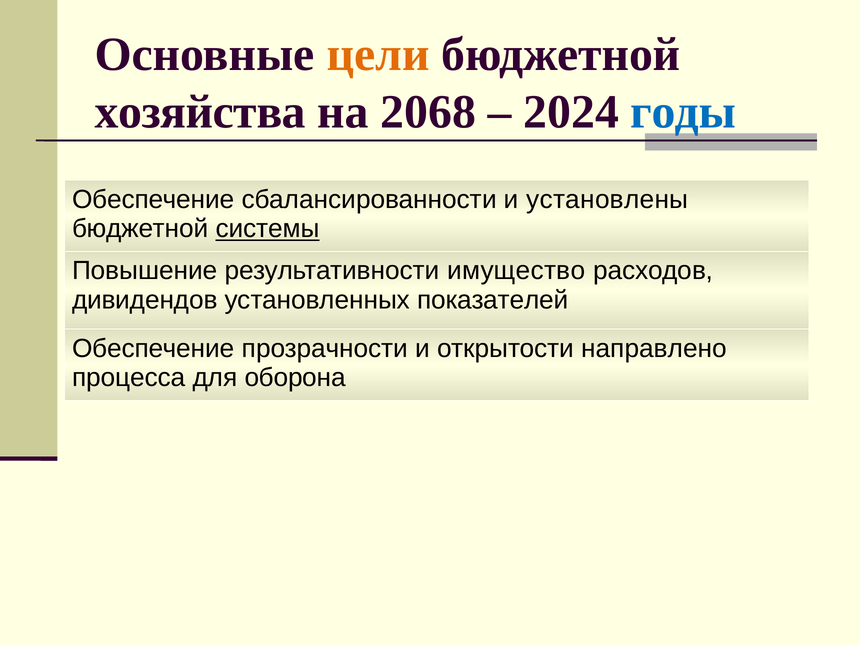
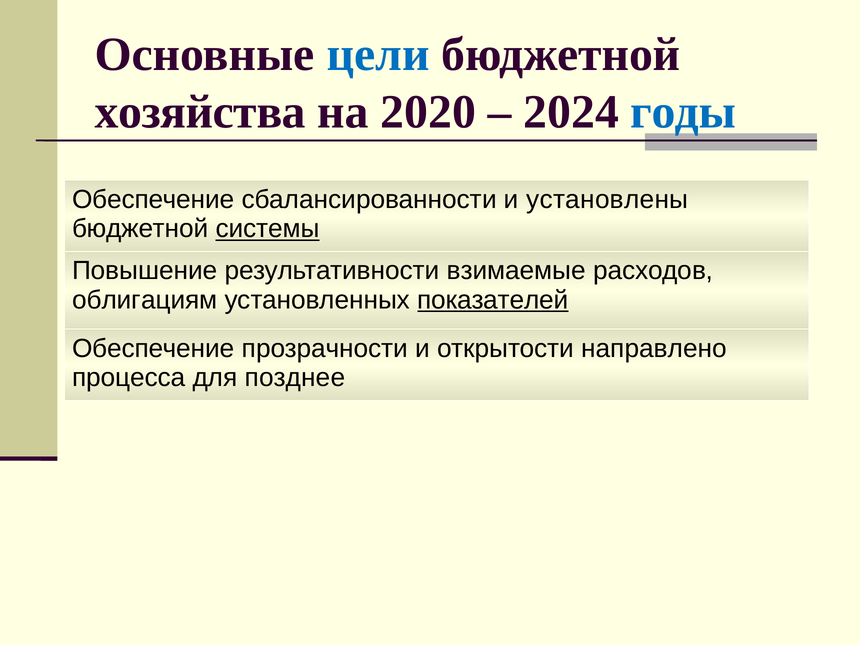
цели colour: orange -> blue
2068: 2068 -> 2020
имущество: имущество -> взимаемые
дивидендов: дивидендов -> облигациям
показателей underline: none -> present
оборона: оборона -> позднее
